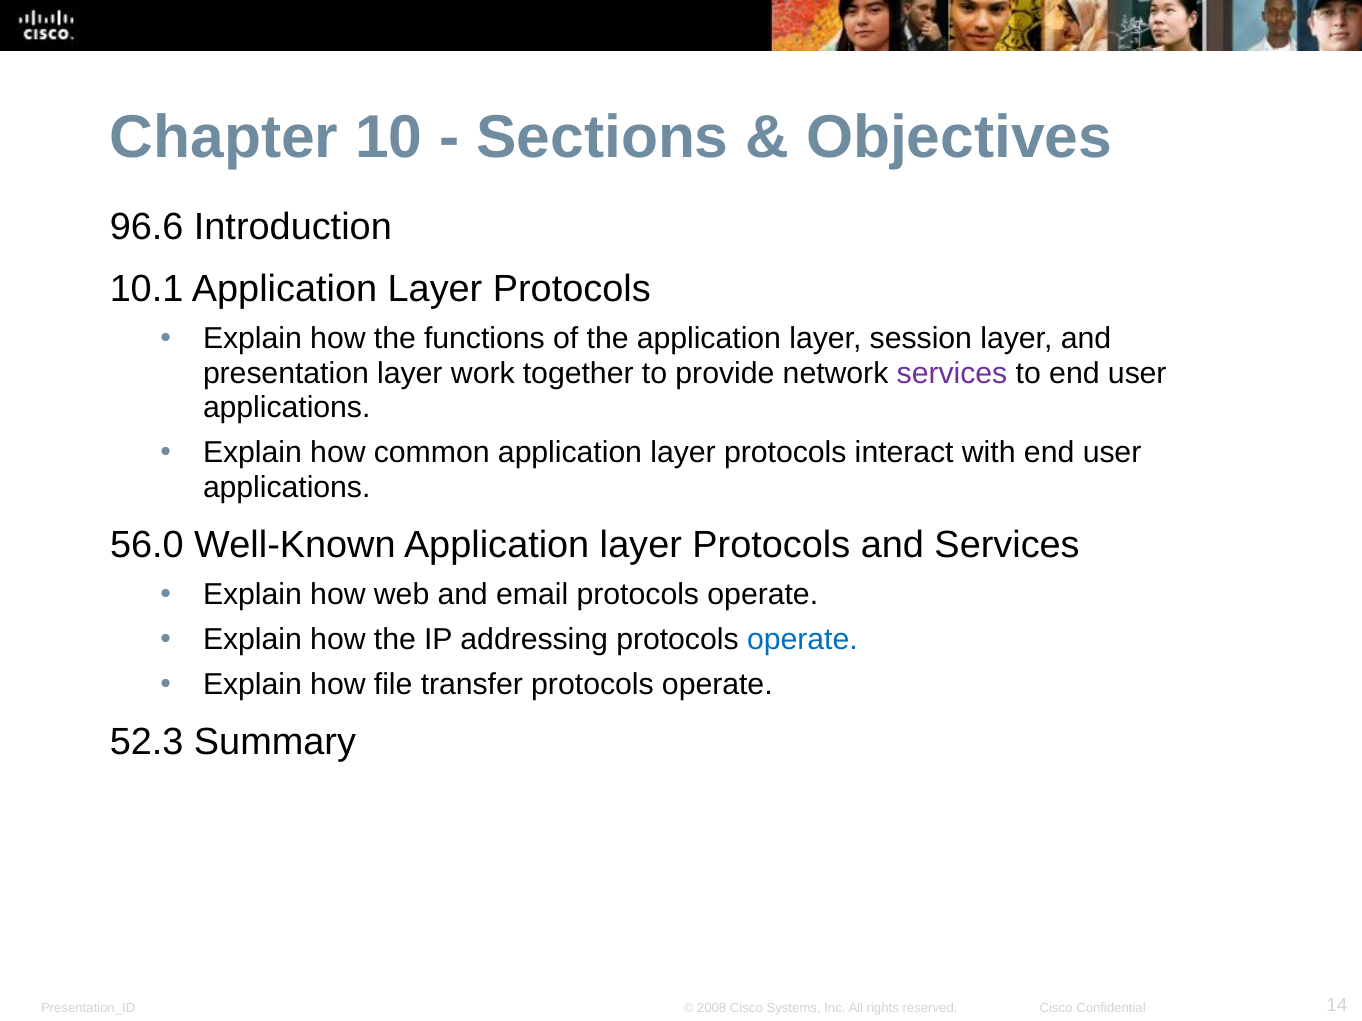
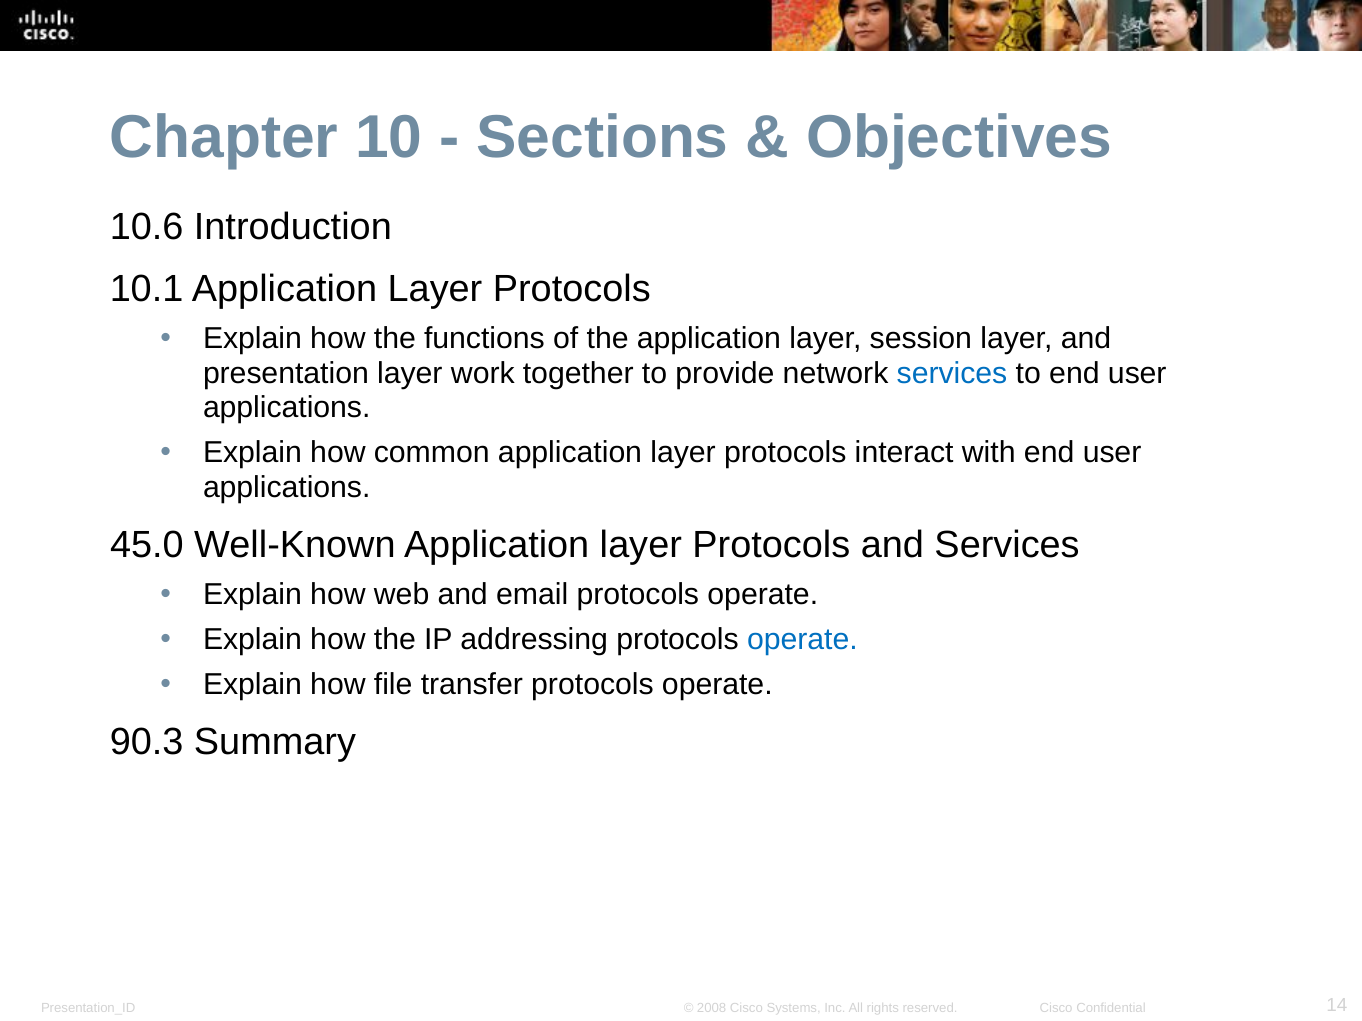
96.6: 96.6 -> 10.6
services at (952, 373) colour: purple -> blue
56.0: 56.0 -> 45.0
52.3: 52.3 -> 90.3
